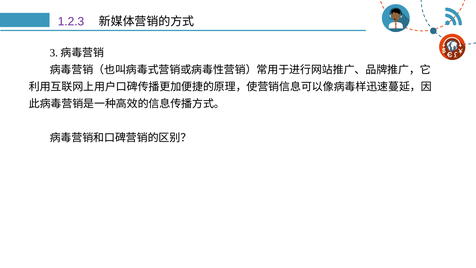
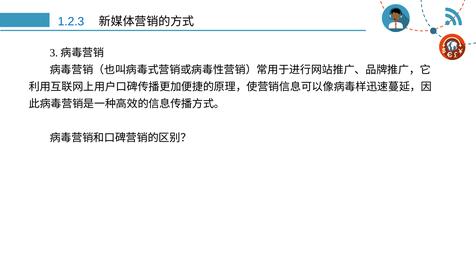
1.2.3 colour: purple -> blue
